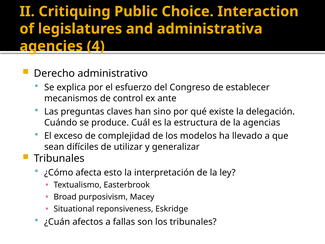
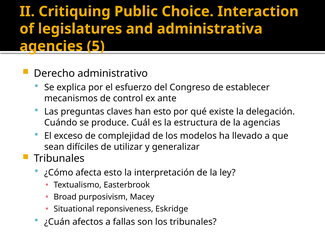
4: 4 -> 5
han sino: sino -> esto
